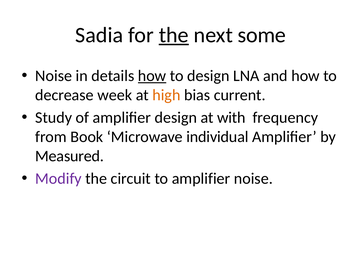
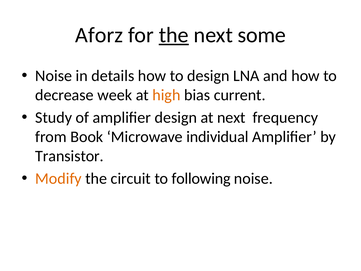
Sadia: Sadia -> Aforz
how at (152, 76) underline: present -> none
at with: with -> next
Measured: Measured -> Transistor
Modify colour: purple -> orange
to amplifier: amplifier -> following
